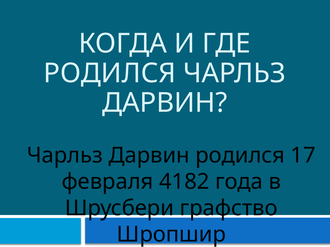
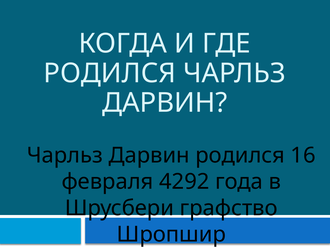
17: 17 -> 16
4182: 4182 -> 4292
